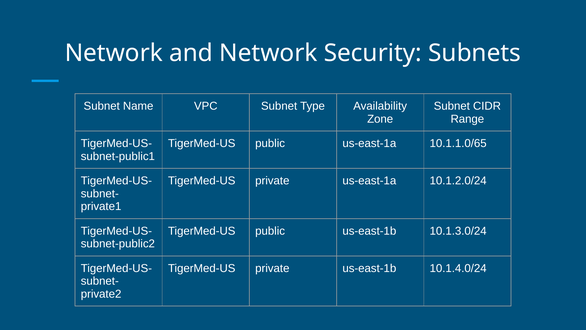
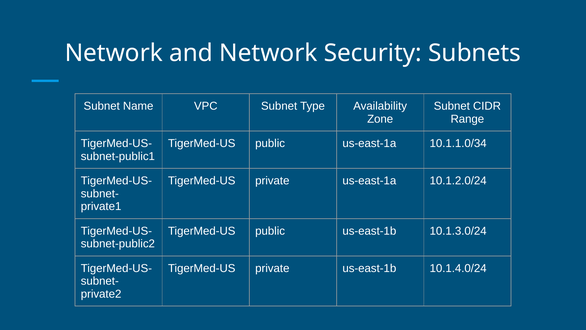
10.1.1.0/65: 10.1.1.0/65 -> 10.1.1.0/34
